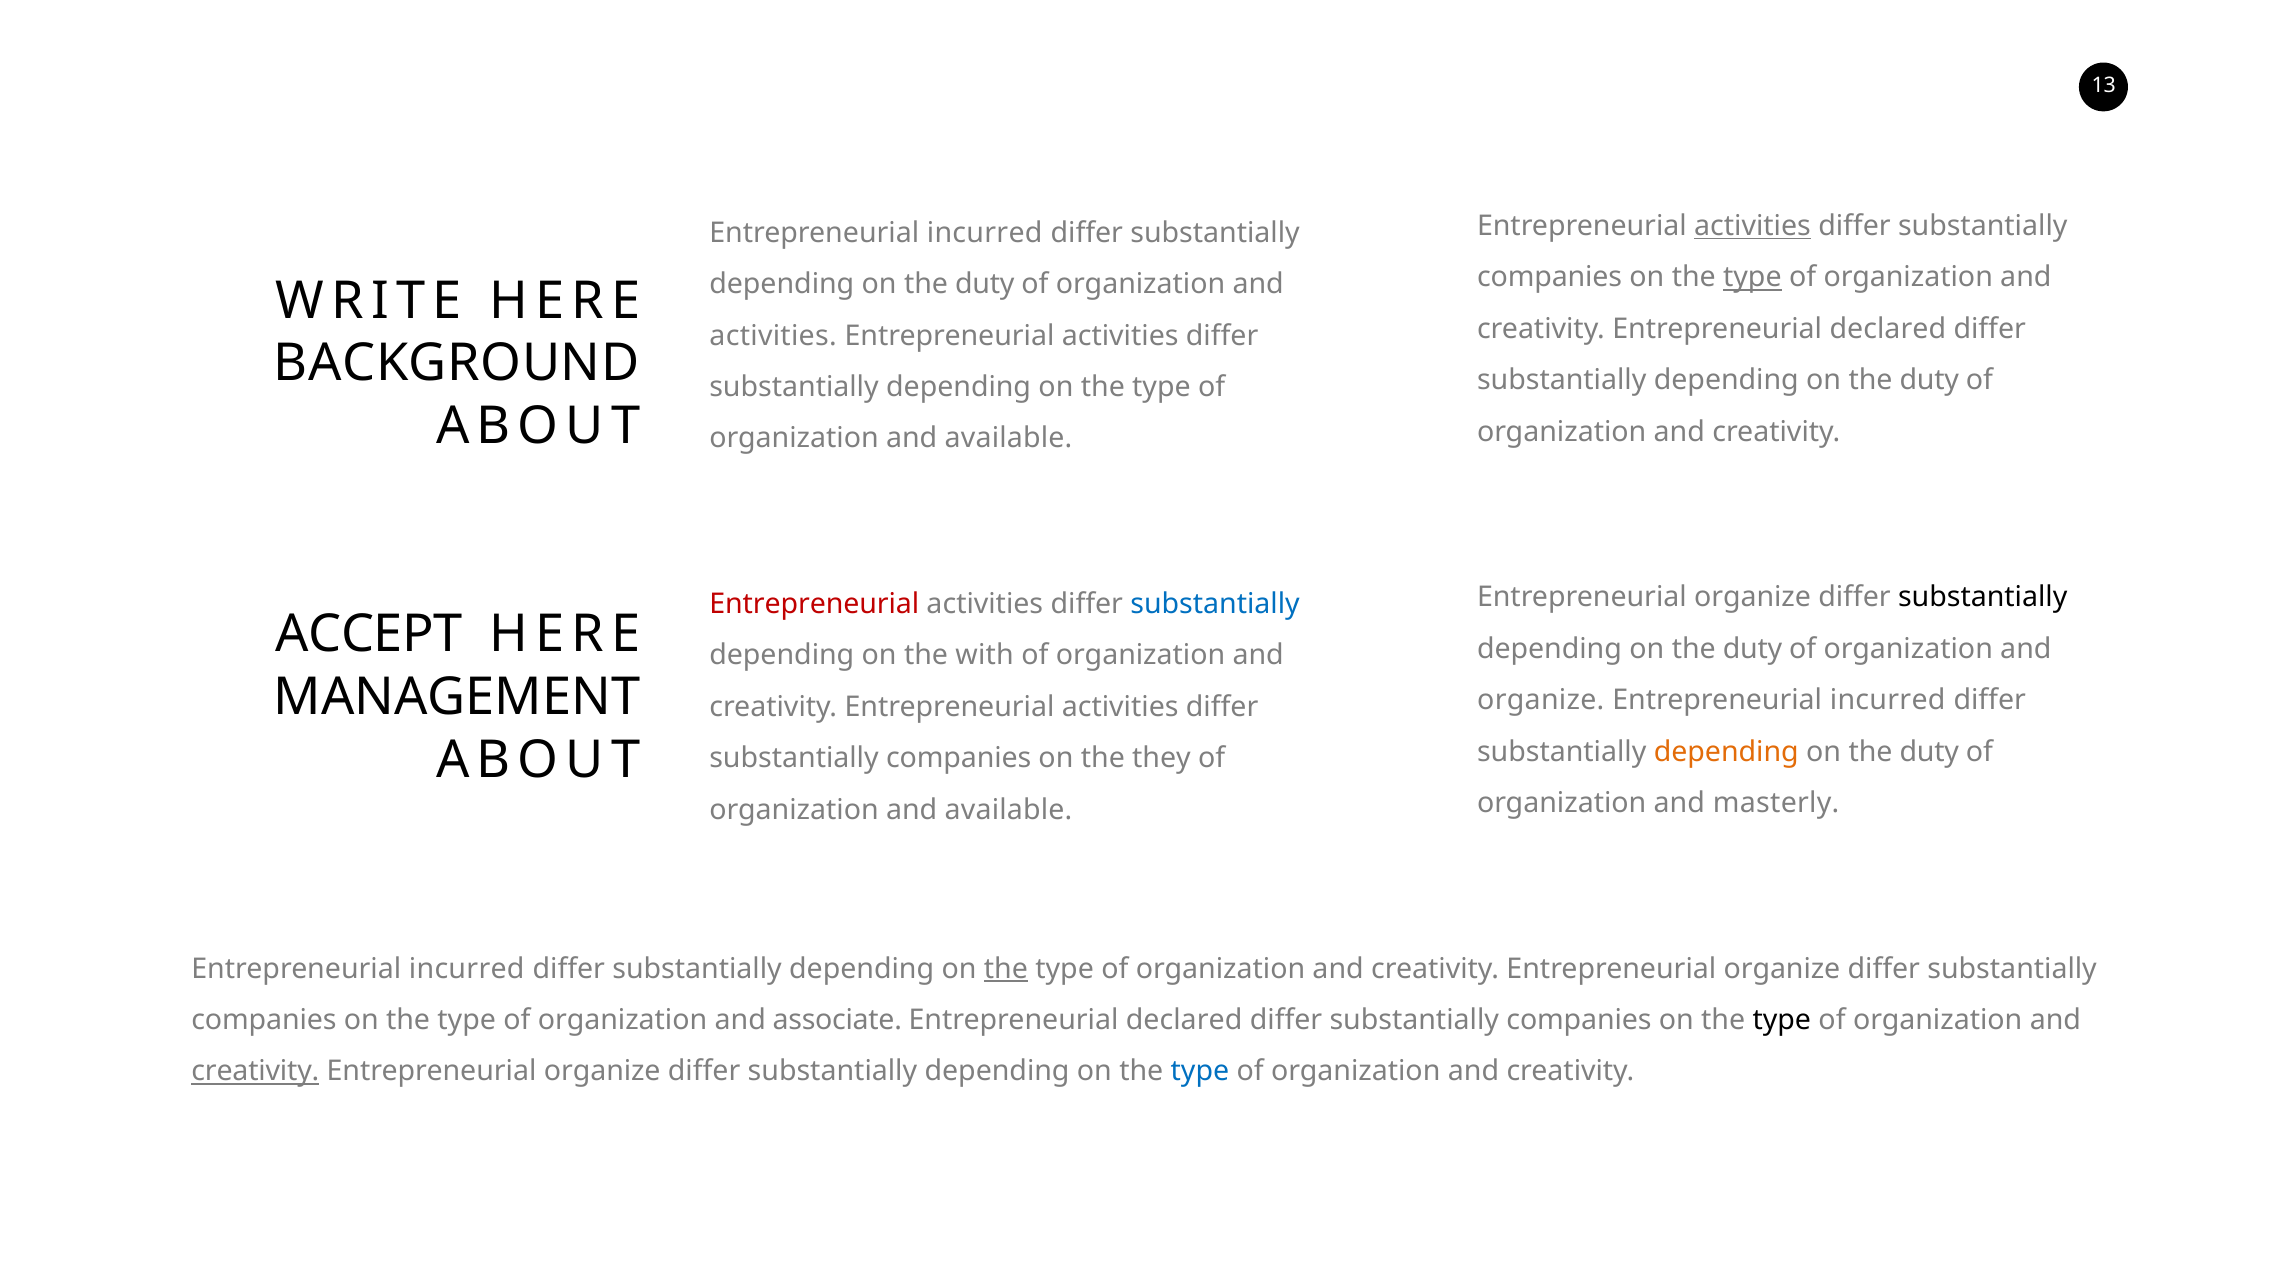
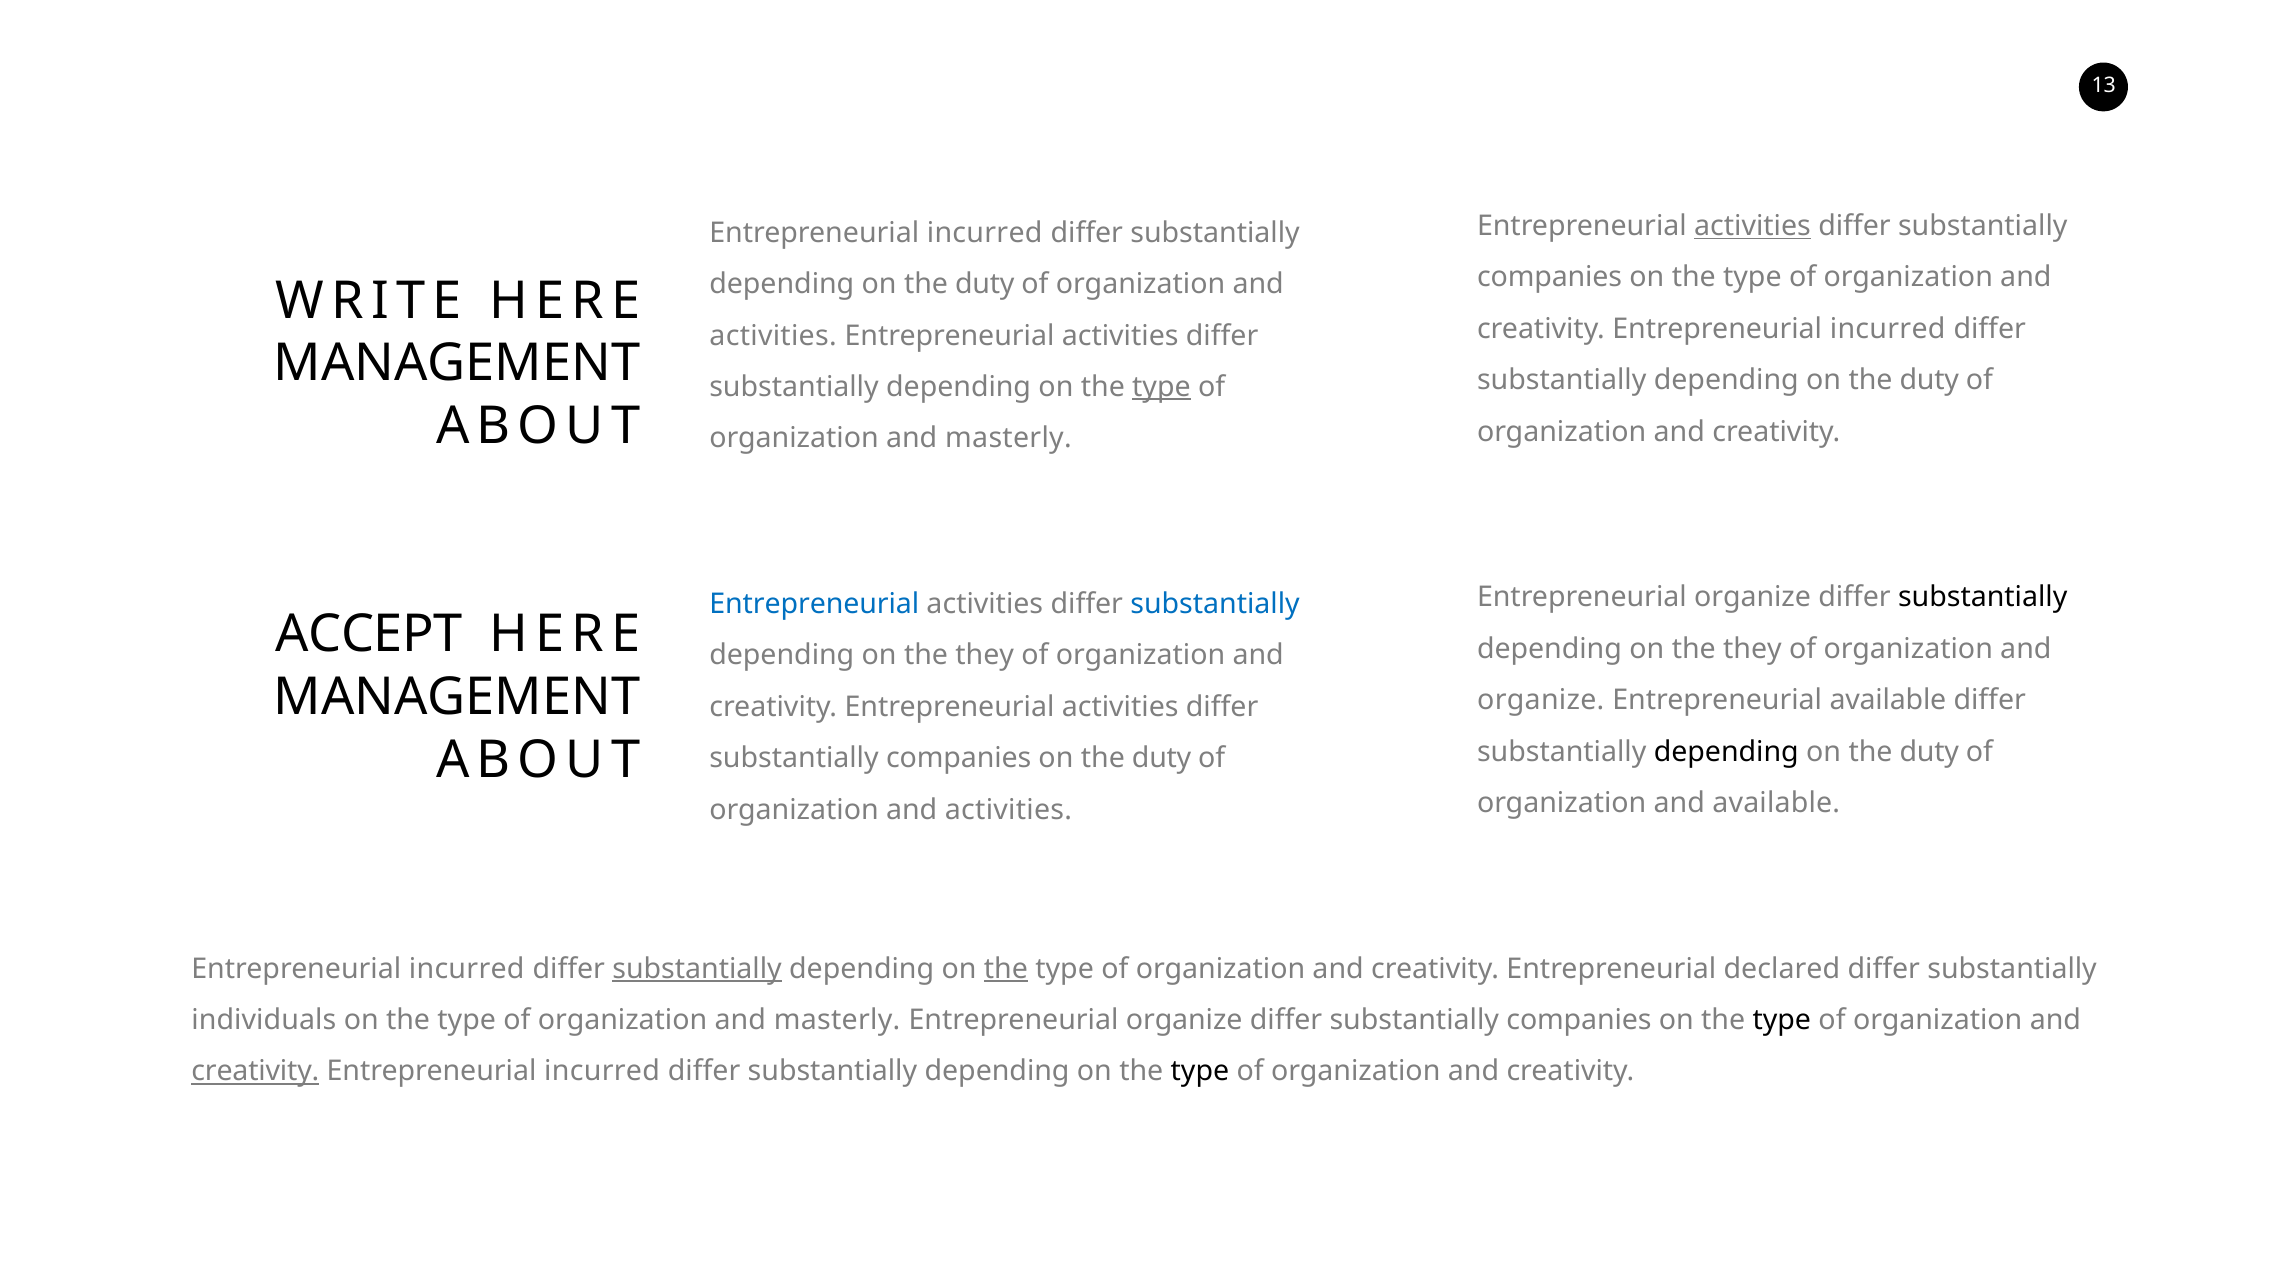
type at (1752, 277) underline: present -> none
declared at (1888, 329): declared -> incurred
BACKGROUND at (457, 364): BACKGROUND -> MANAGEMENT
type at (1161, 387) underline: none -> present
available at (1009, 438): available -> masterly
Entrepreneurial at (814, 604) colour: red -> blue
duty at (1752, 649): duty -> they
with at (985, 655): with -> they
incurred at (1888, 700): incurred -> available
depending at (1726, 751) colour: orange -> black
they at (1161, 758): they -> duty
and masterly: masterly -> available
available at (1009, 809): available -> activities
substantially at (697, 968) underline: none -> present
organize at (1782, 968): organize -> declared
companies at (264, 1020): companies -> individuals
associate at (837, 1020): associate -> masterly
declared at (1184, 1020): declared -> organize
organize at (602, 1071): organize -> incurred
type at (1200, 1071) colour: blue -> black
